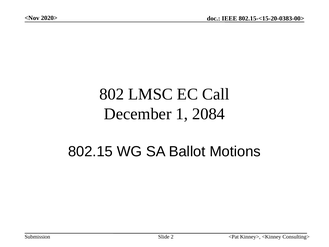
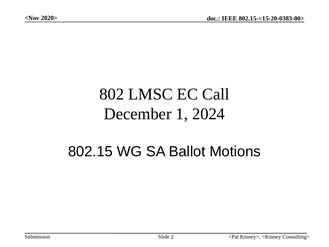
2084: 2084 -> 2024
